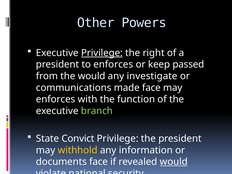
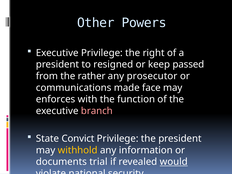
Privilege at (102, 53) underline: present -> none
to enforces: enforces -> resigned
the would: would -> rather
investigate: investigate -> prosecutor
branch colour: light green -> pink
documents face: face -> trial
